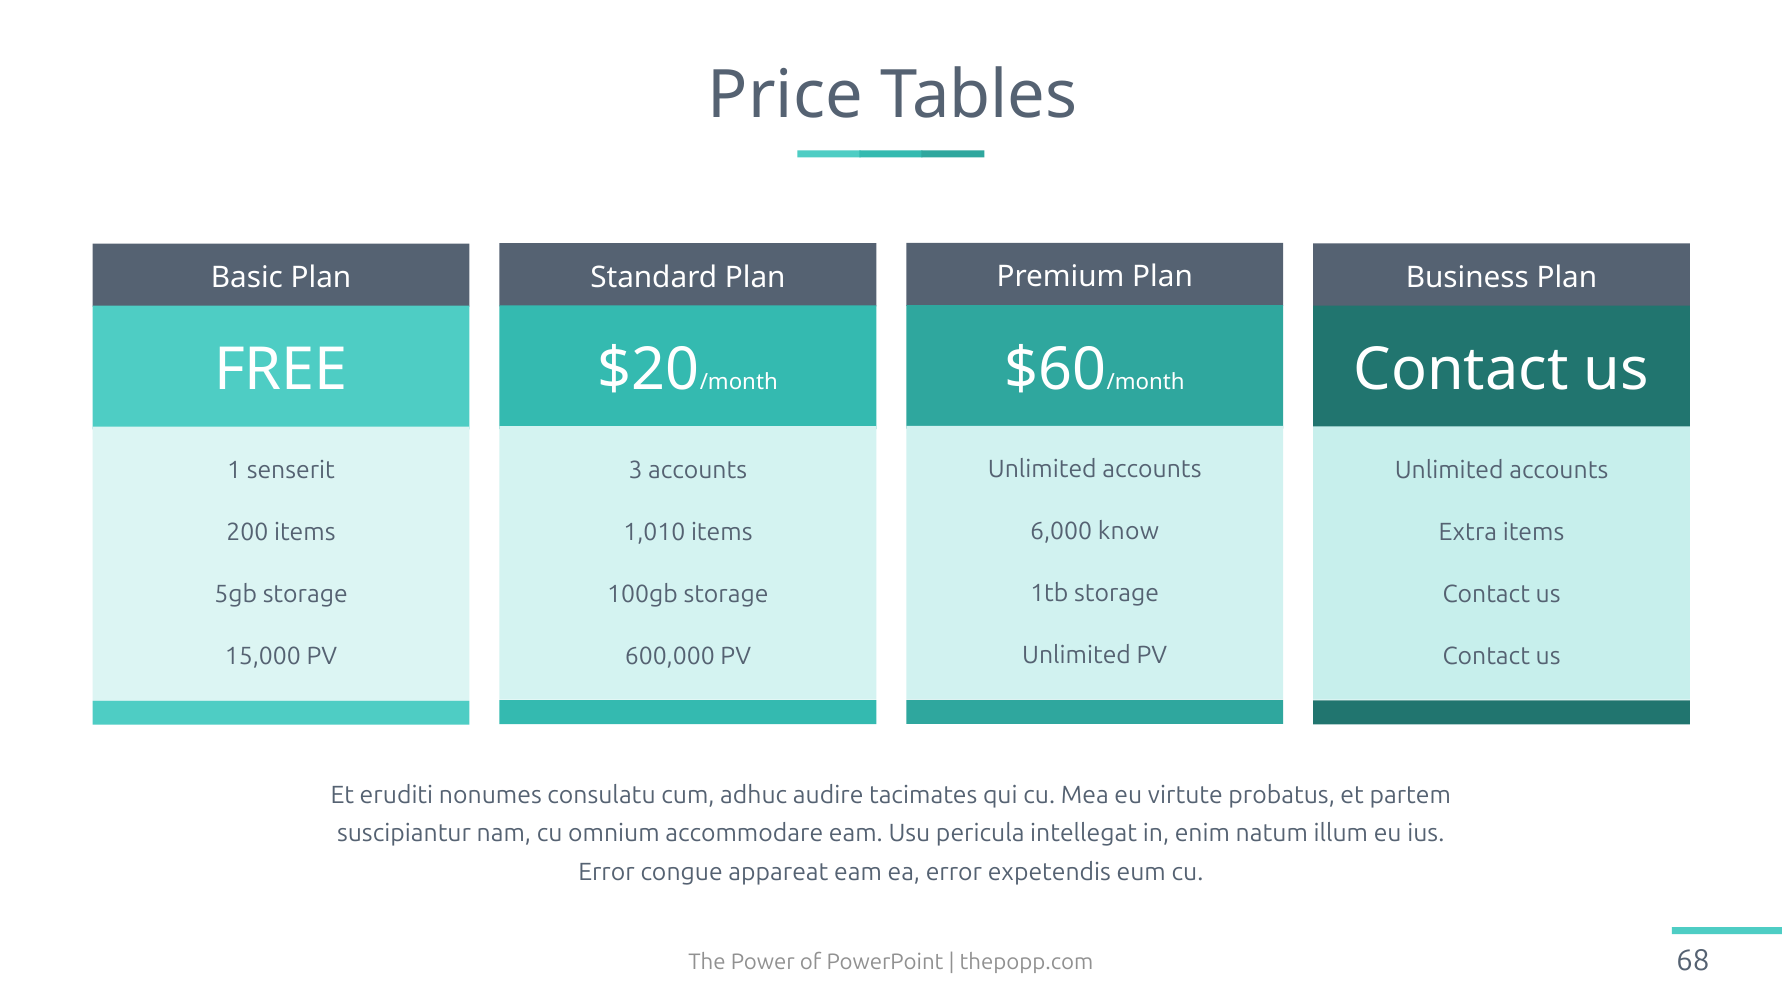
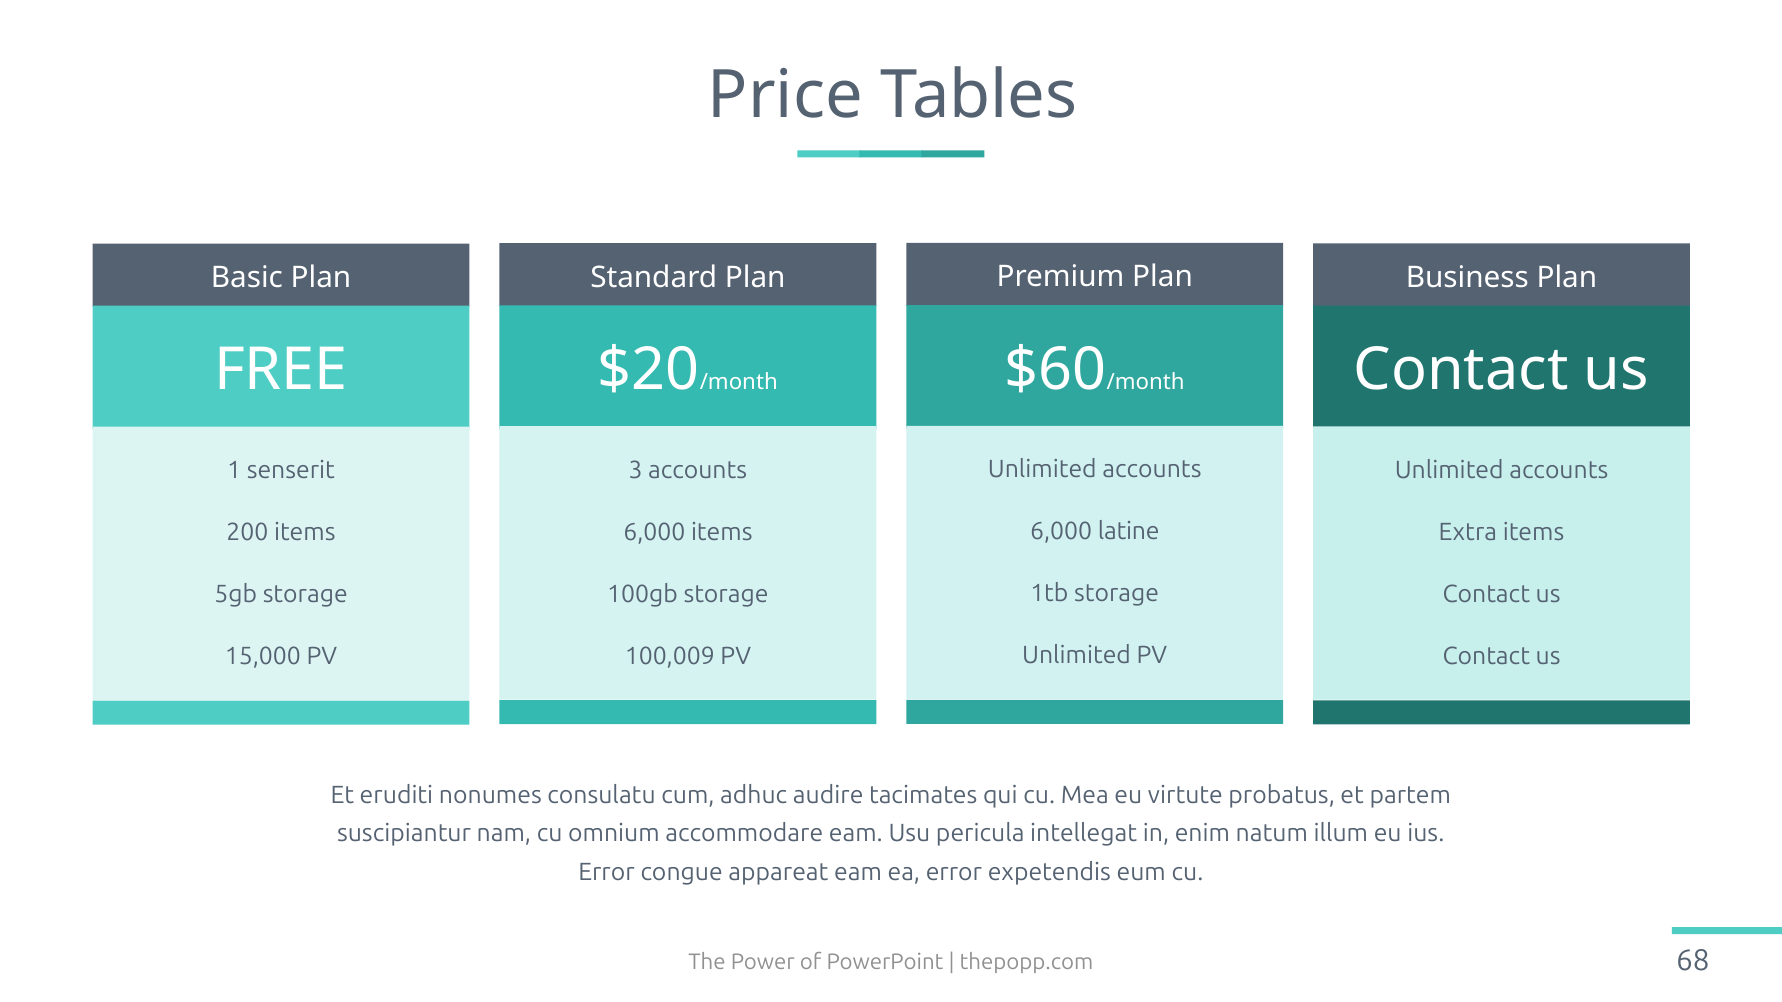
know: know -> latine
1,010 at (654, 532): 1,010 -> 6,000
600,000: 600,000 -> 100,009
